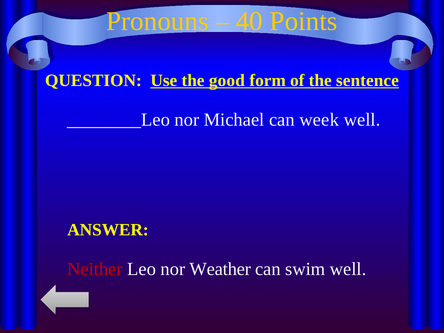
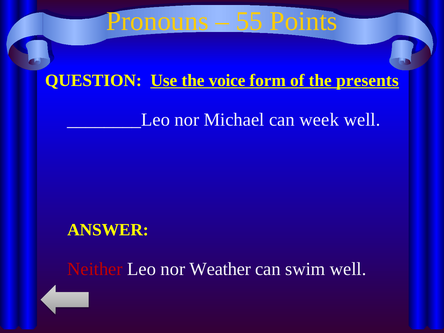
40: 40 -> 55
good: good -> voice
sentence: sentence -> presents
